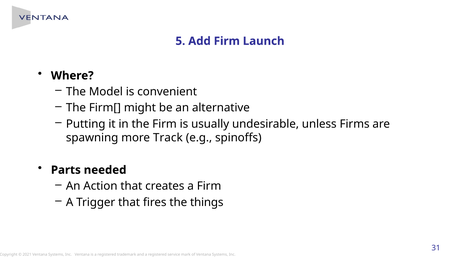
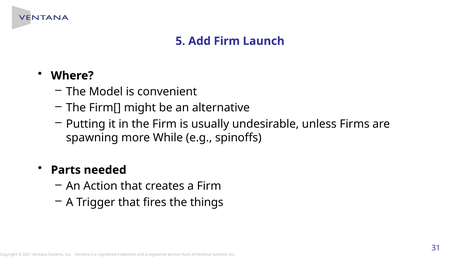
Track: Track -> While
